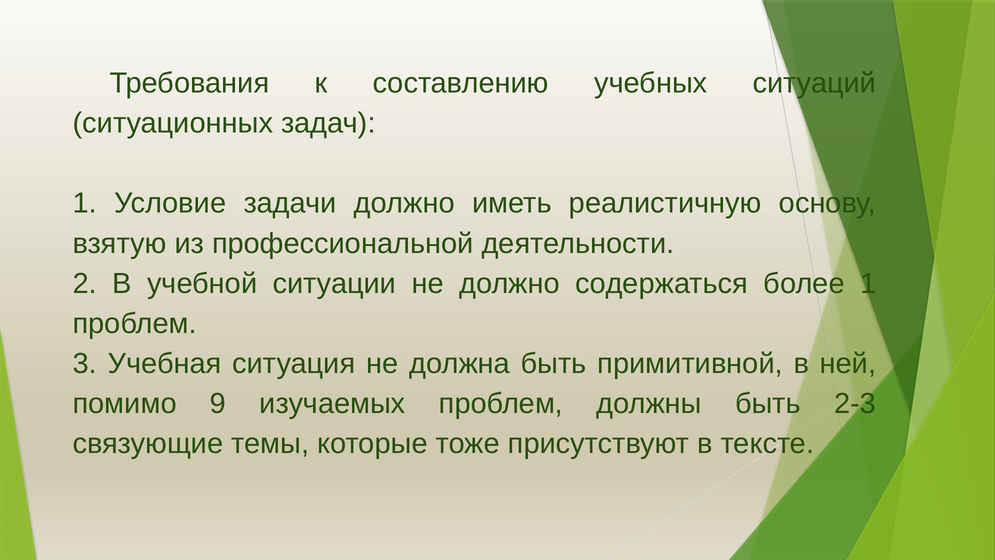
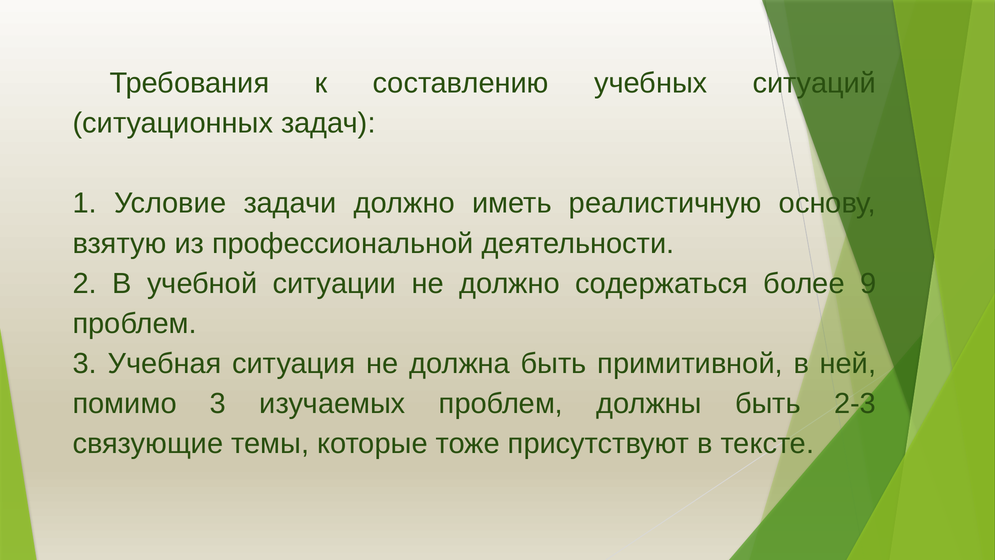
более 1: 1 -> 9
помимо 9: 9 -> 3
